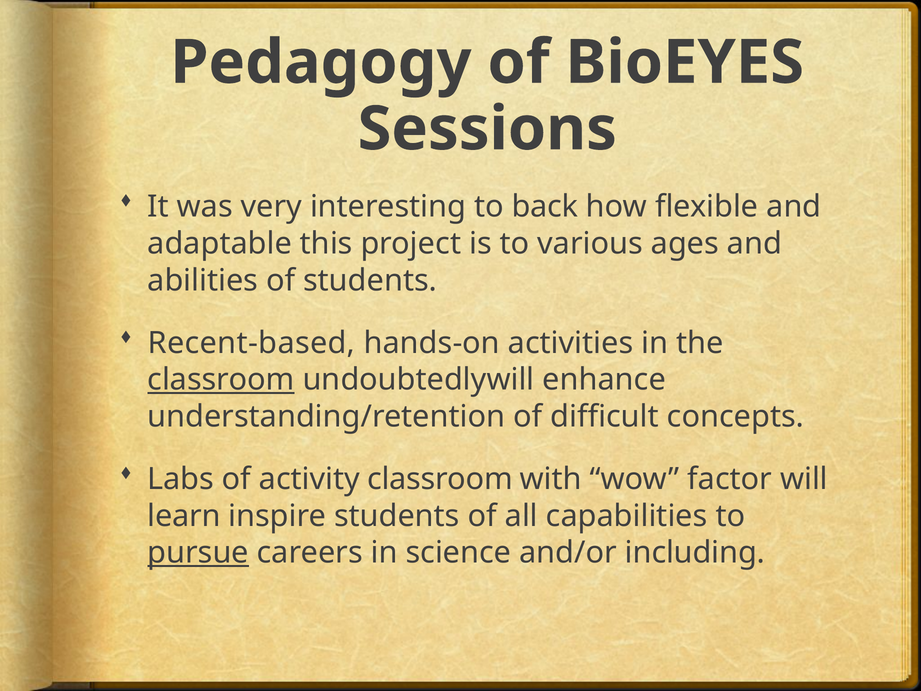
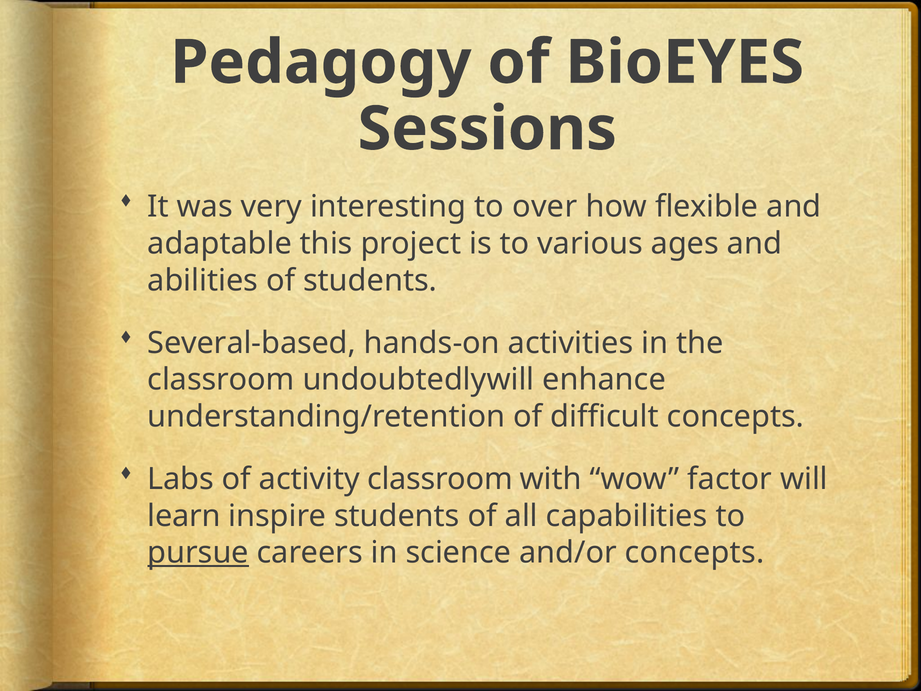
back: back -> over
Recent-based: Recent-based -> Several-based
classroom at (221, 380) underline: present -> none
and/or including: including -> concepts
